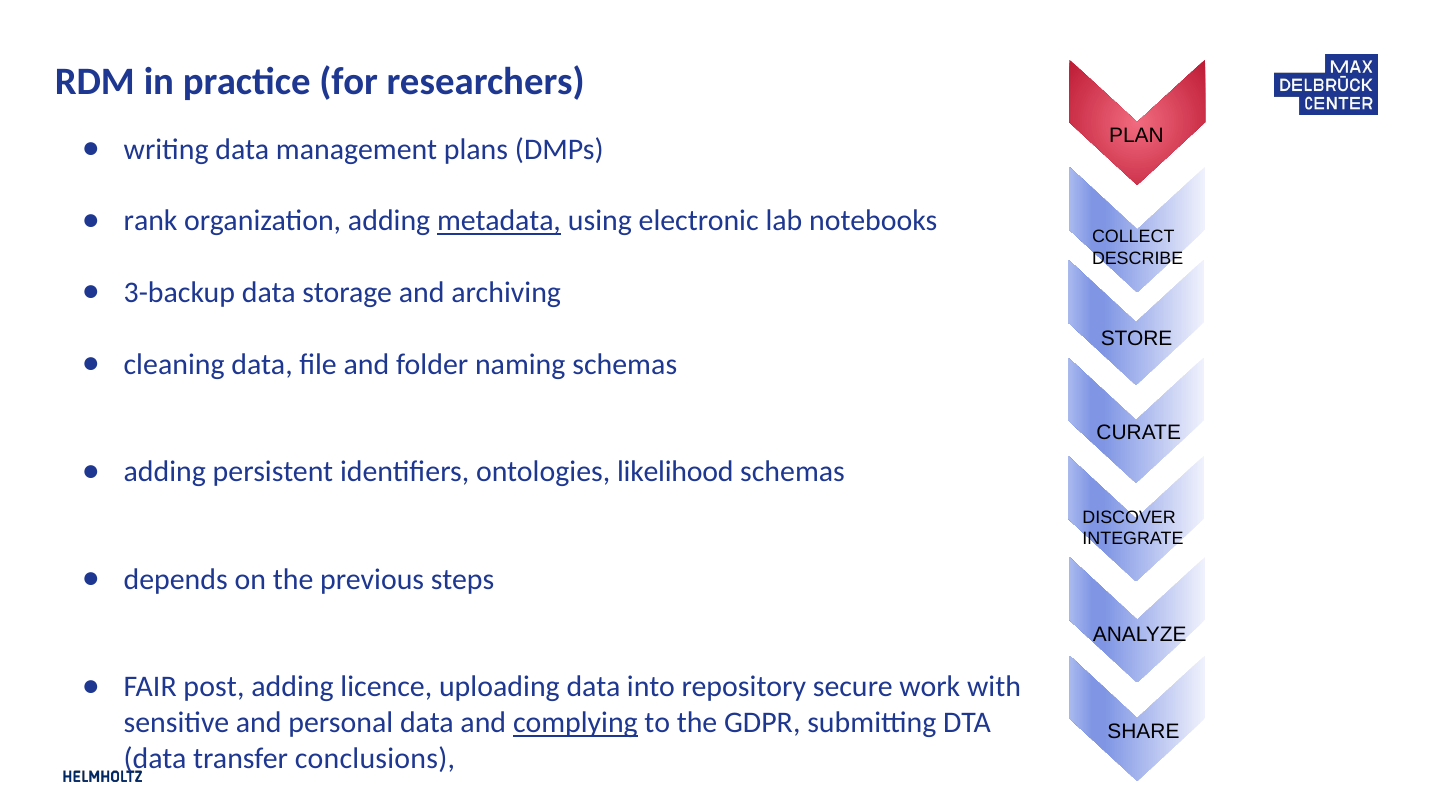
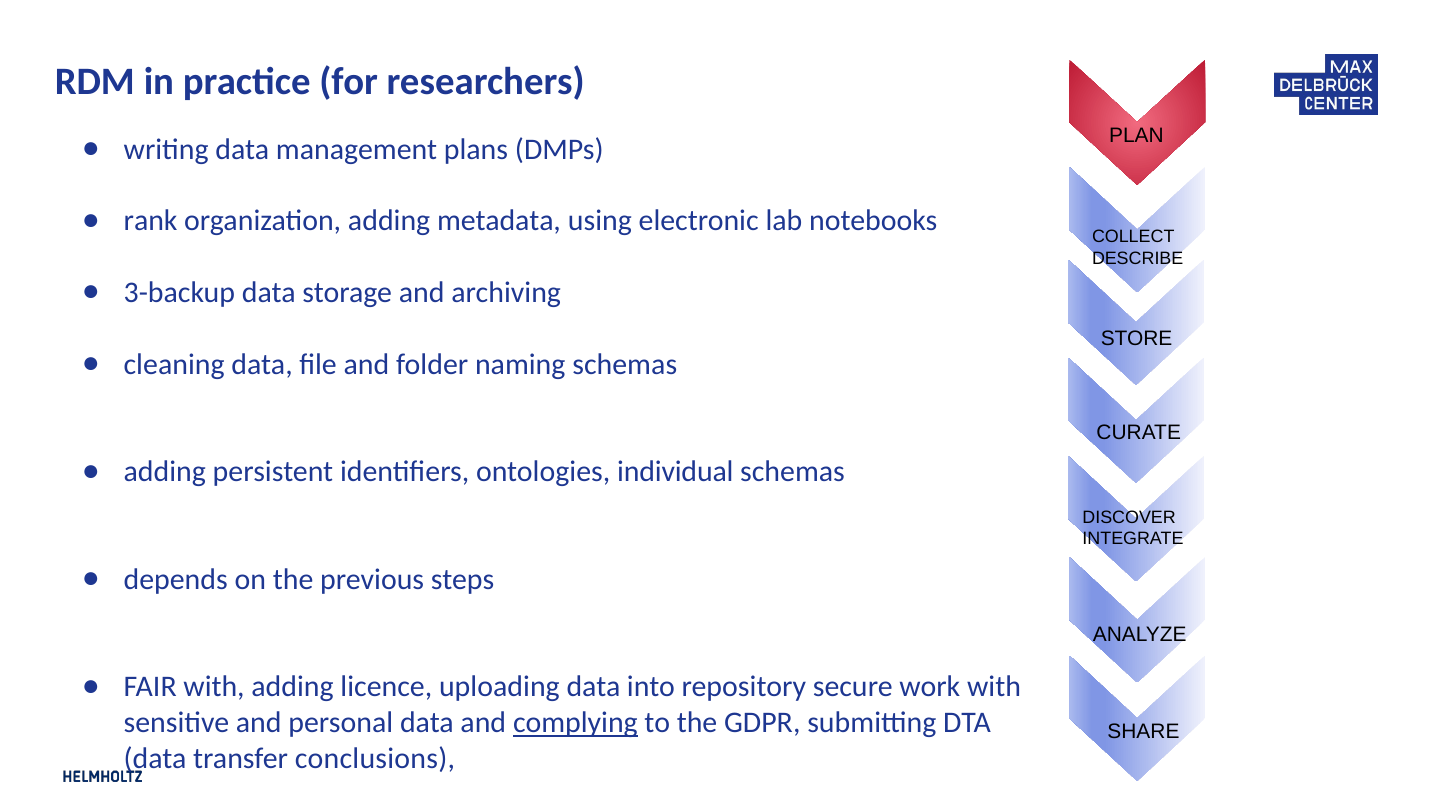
metadata underline: present -> none
likelihood: likelihood -> individual
FAIR post: post -> with
